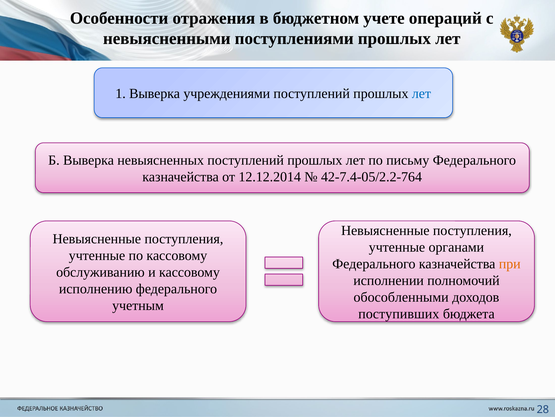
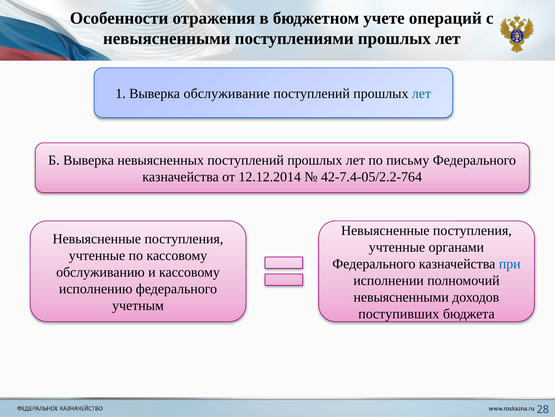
учреждениями: учреждениями -> обслуживание
при colour: orange -> blue
обособленными at (401, 297): обособленными -> невыясненными
